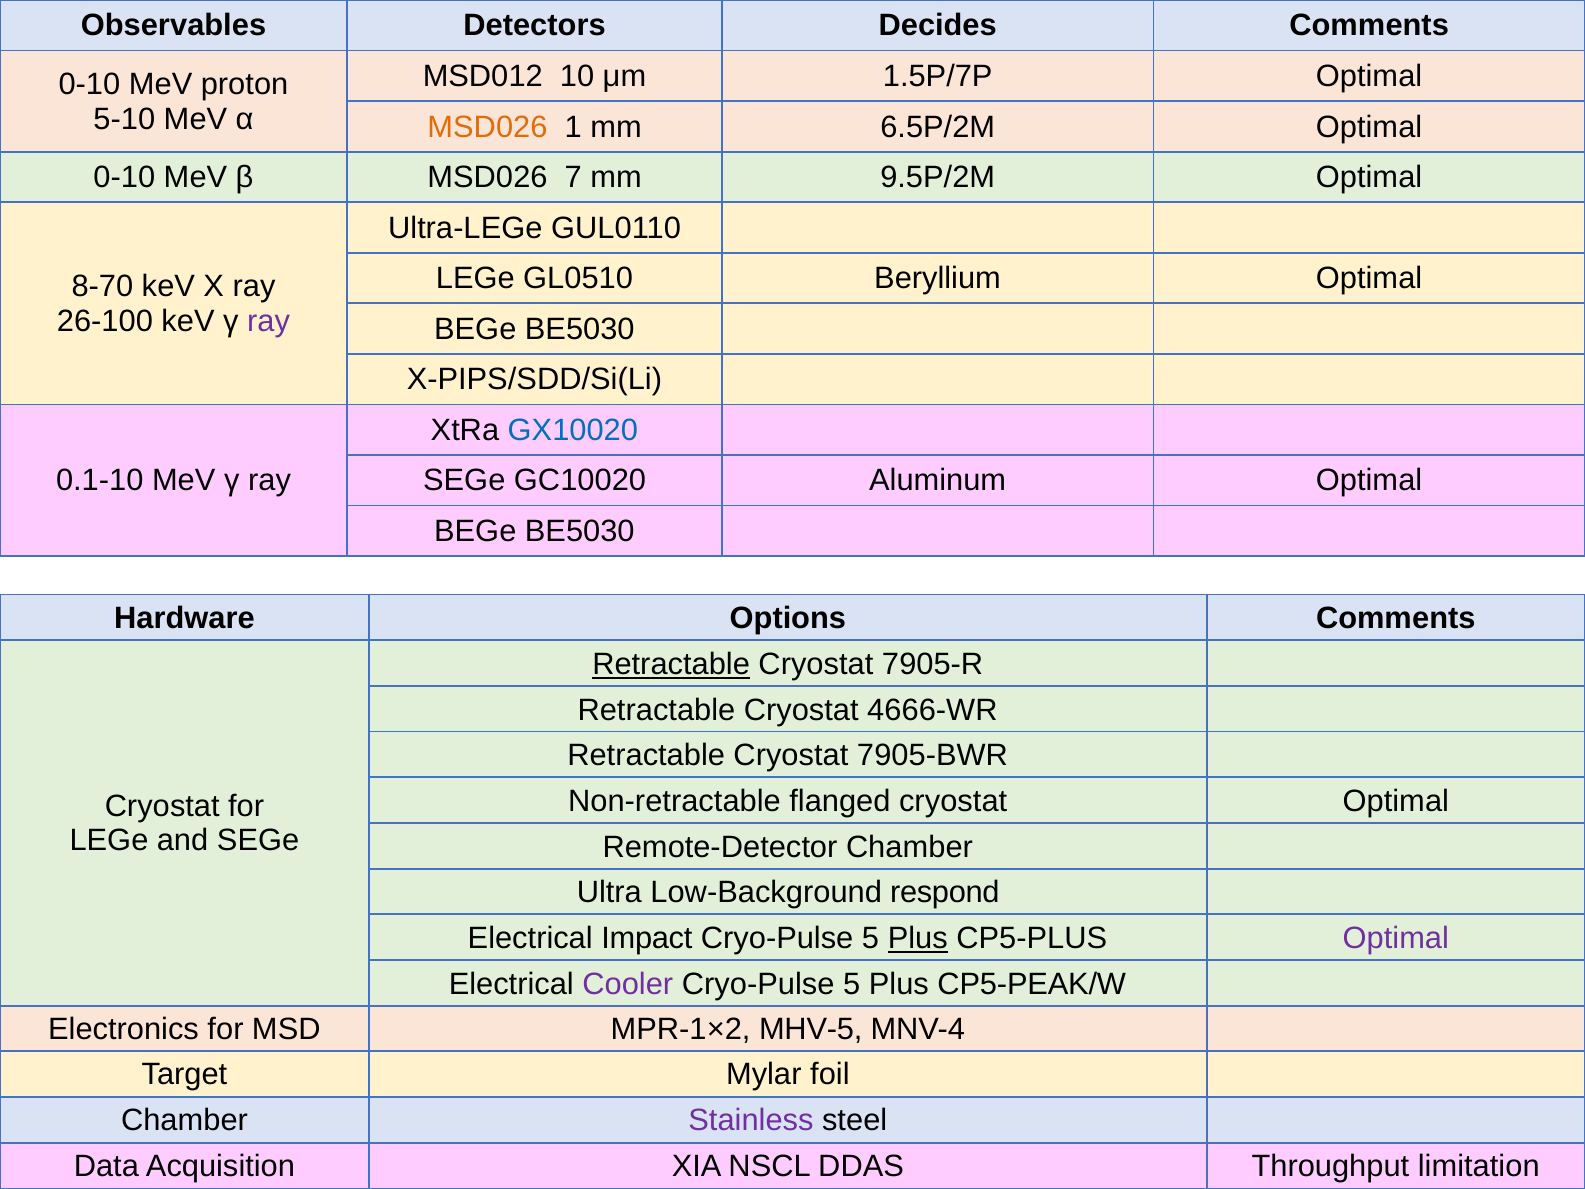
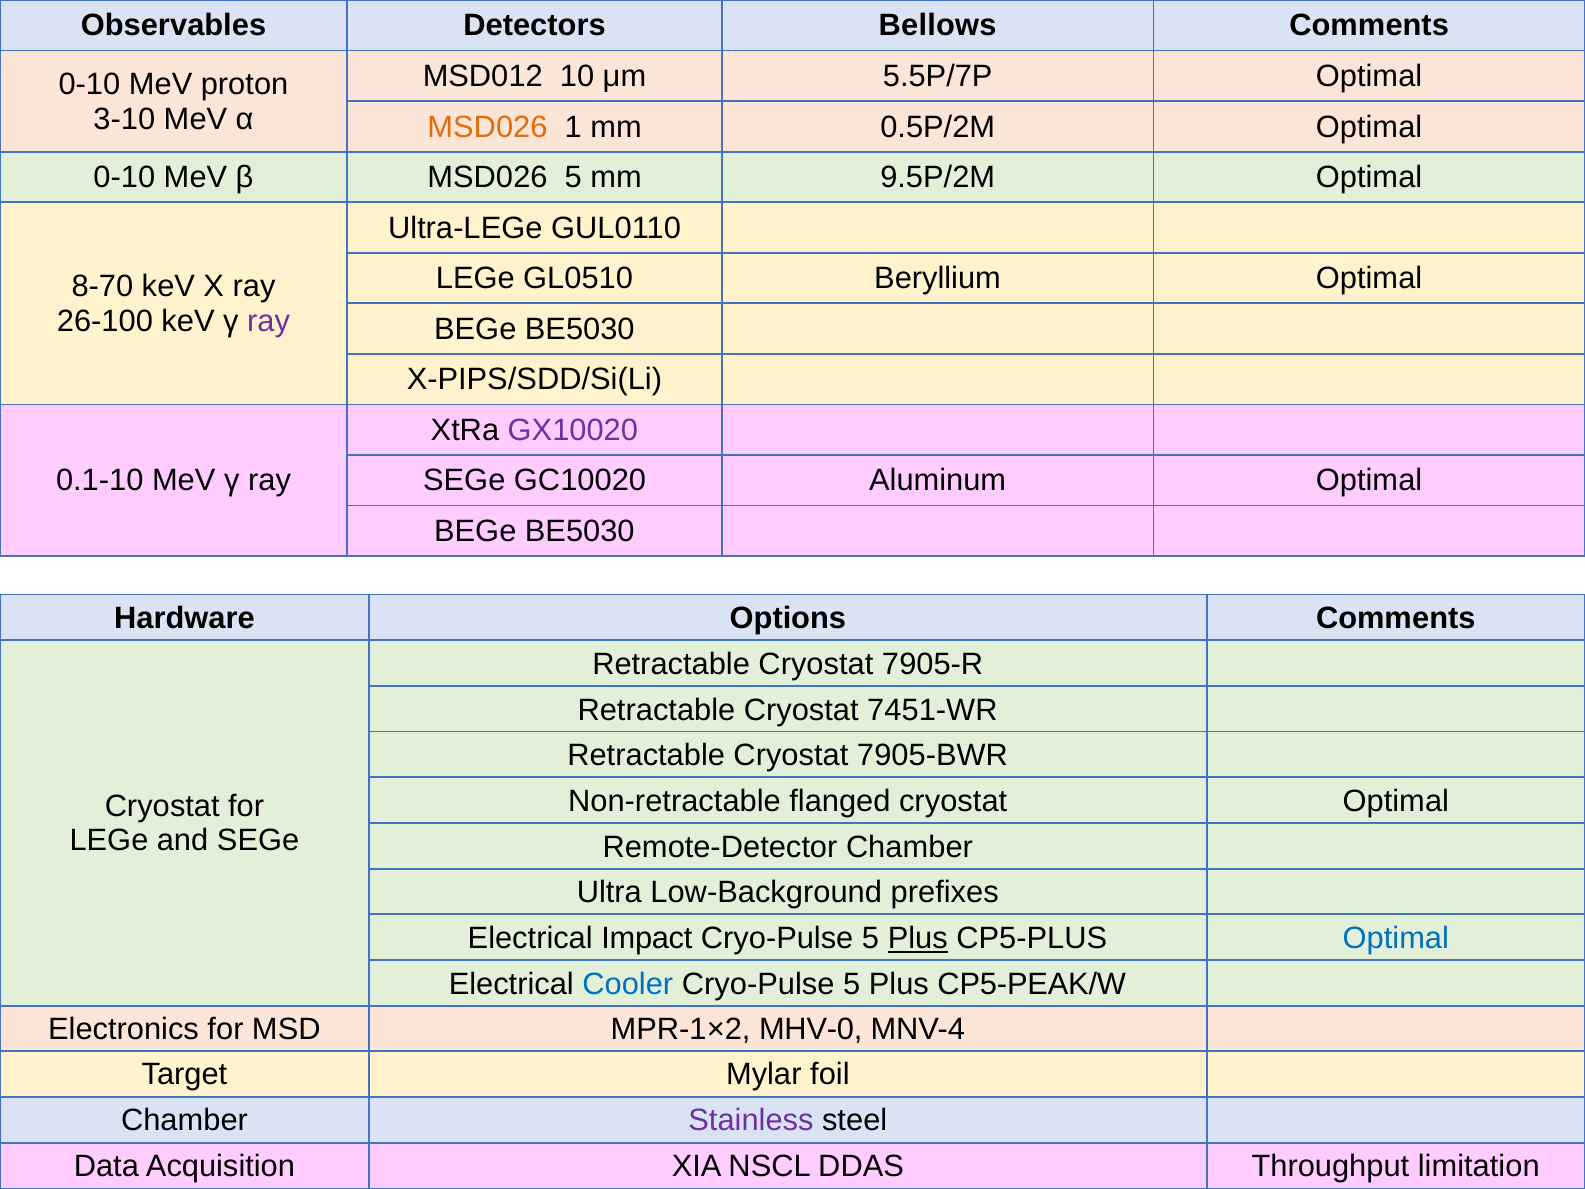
Decides: Decides -> Bellows
1.5P/7P: 1.5P/7P -> 5.5P/7P
5-10: 5-10 -> 3-10
6.5P/2M: 6.5P/2M -> 0.5P/2M
MSD026 7: 7 -> 5
GX10020 colour: blue -> purple
Retractable at (671, 664) underline: present -> none
4666-WR: 4666-WR -> 7451-WR
respond: respond -> prefixes
Optimal at (1396, 938) colour: purple -> blue
Cooler colour: purple -> blue
MHV-5: MHV-5 -> MHV-0
